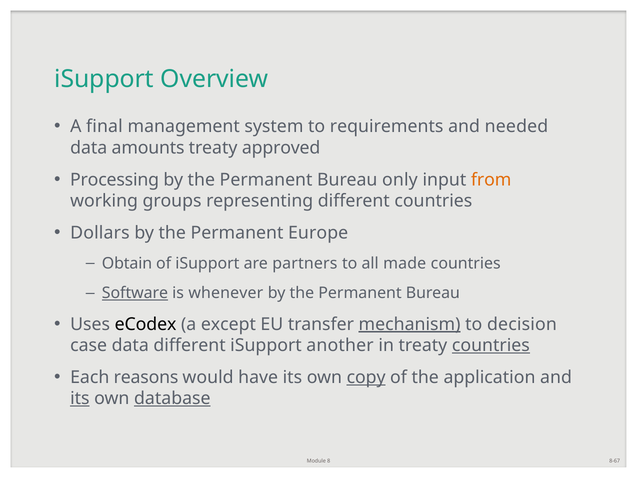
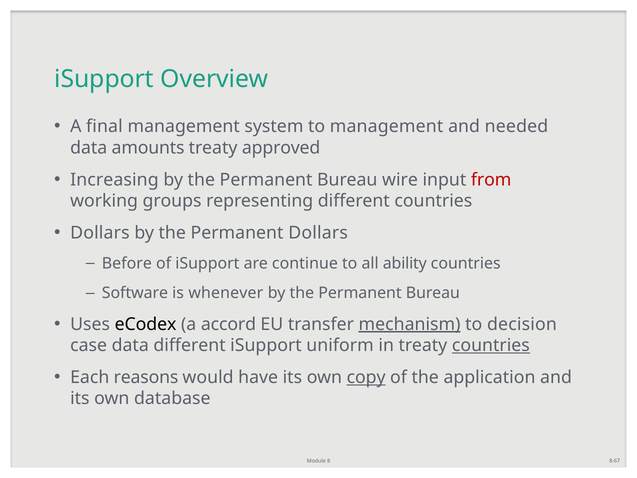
to requirements: requirements -> management
Processing: Processing -> Increasing
only: only -> wire
from colour: orange -> red
Permanent Europe: Europe -> Dollars
Obtain: Obtain -> Before
partners: partners -> continue
made: made -> ability
Software underline: present -> none
except: except -> accord
another: another -> uniform
its at (80, 398) underline: present -> none
database underline: present -> none
